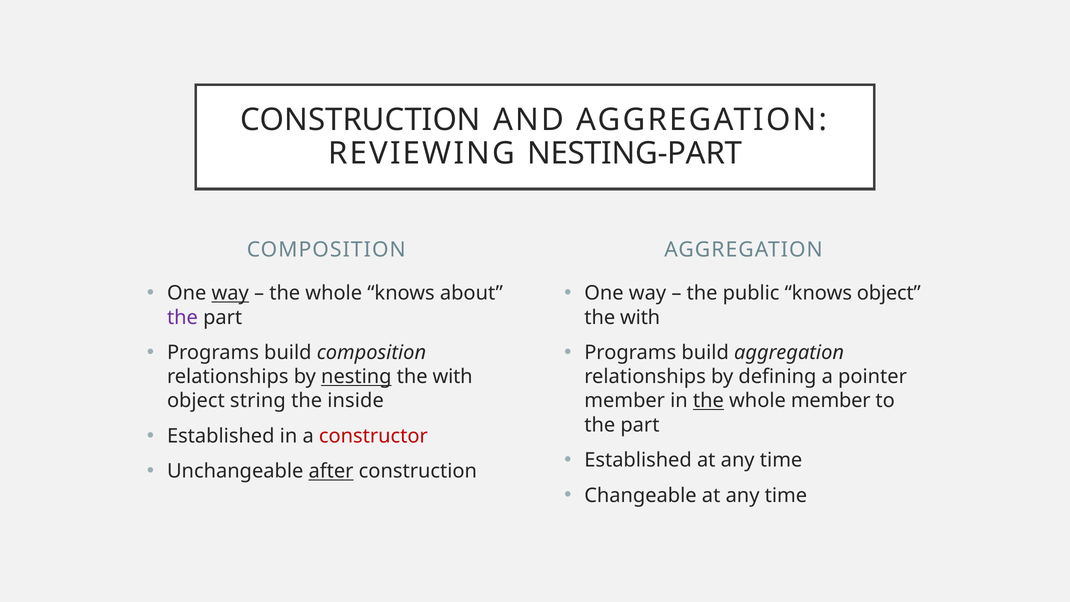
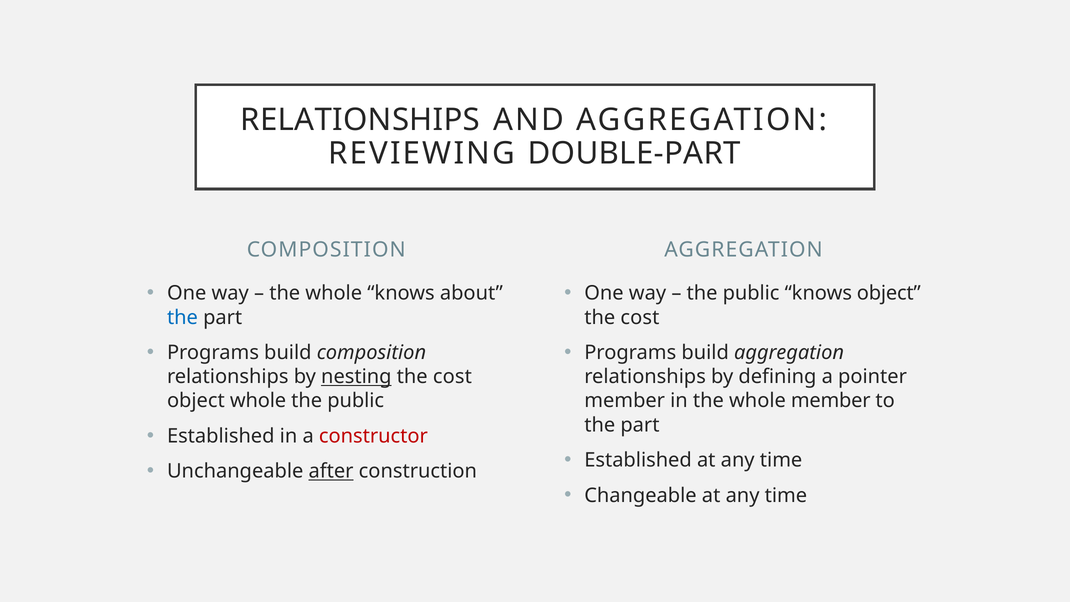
CONSTRUCTION at (360, 120): CONSTRUCTION -> RELATIONSHIPS
NESTING-PART: NESTING-PART -> DOUBLE-PART
way at (230, 293) underline: present -> none
the at (182, 317) colour: purple -> blue
with at (640, 317): with -> cost
with at (453, 377): with -> cost
object string: string -> whole
inside at (356, 401): inside -> public
the at (708, 401) underline: present -> none
